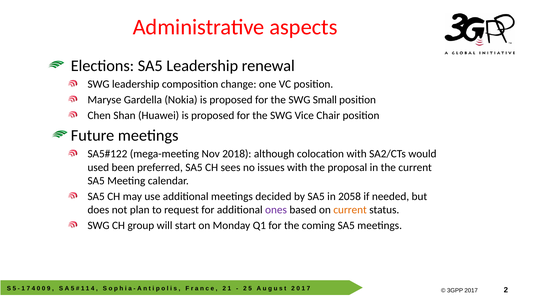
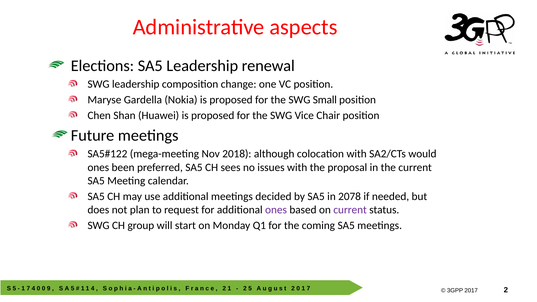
used at (98, 167): used -> ones
2058: 2058 -> 2078
current at (350, 210) colour: orange -> purple
